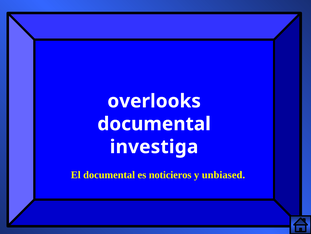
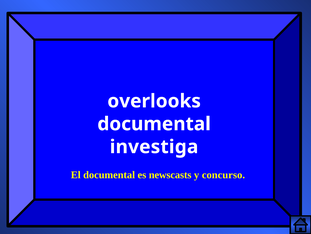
noticieros: noticieros -> newscasts
unbiased: unbiased -> concurso
